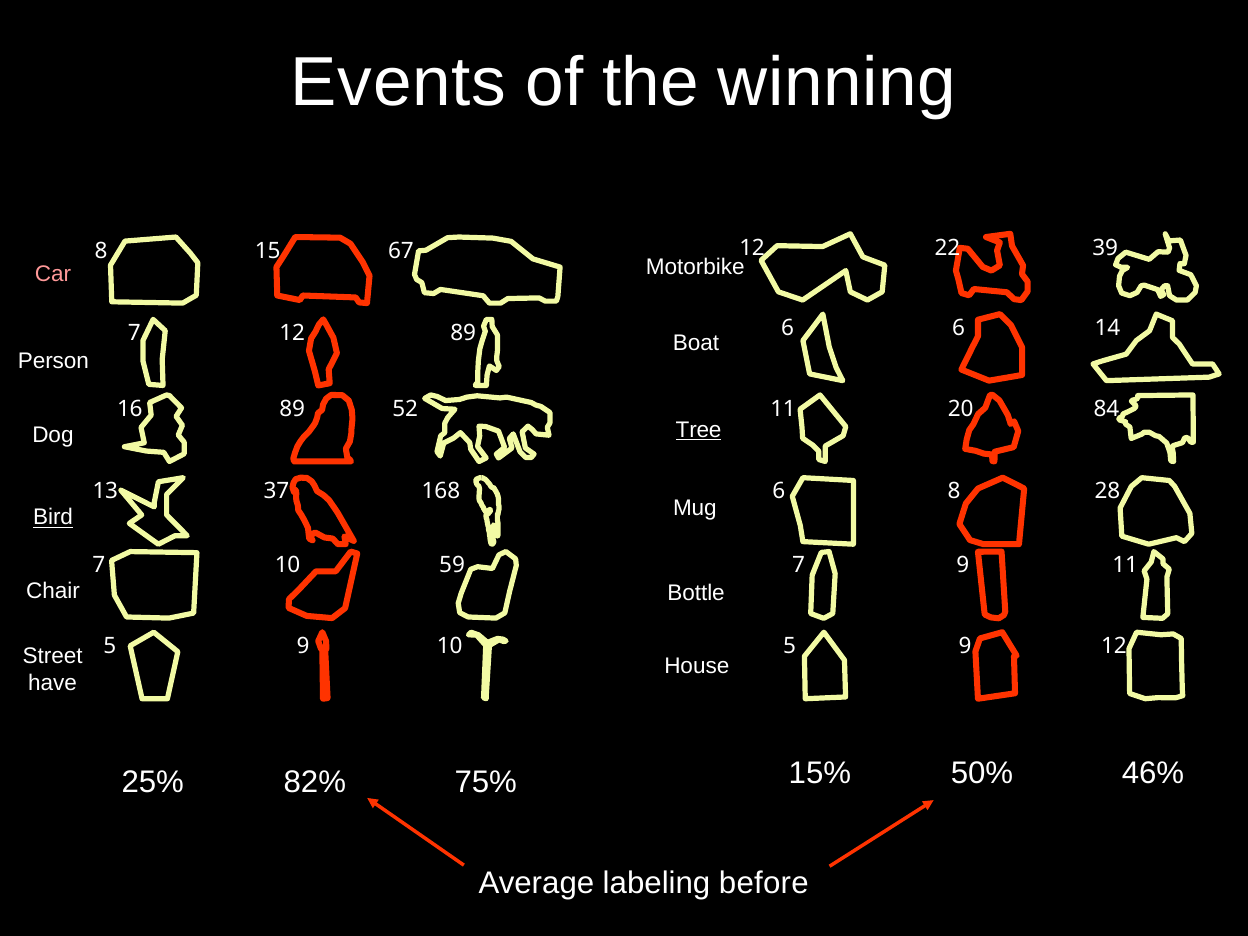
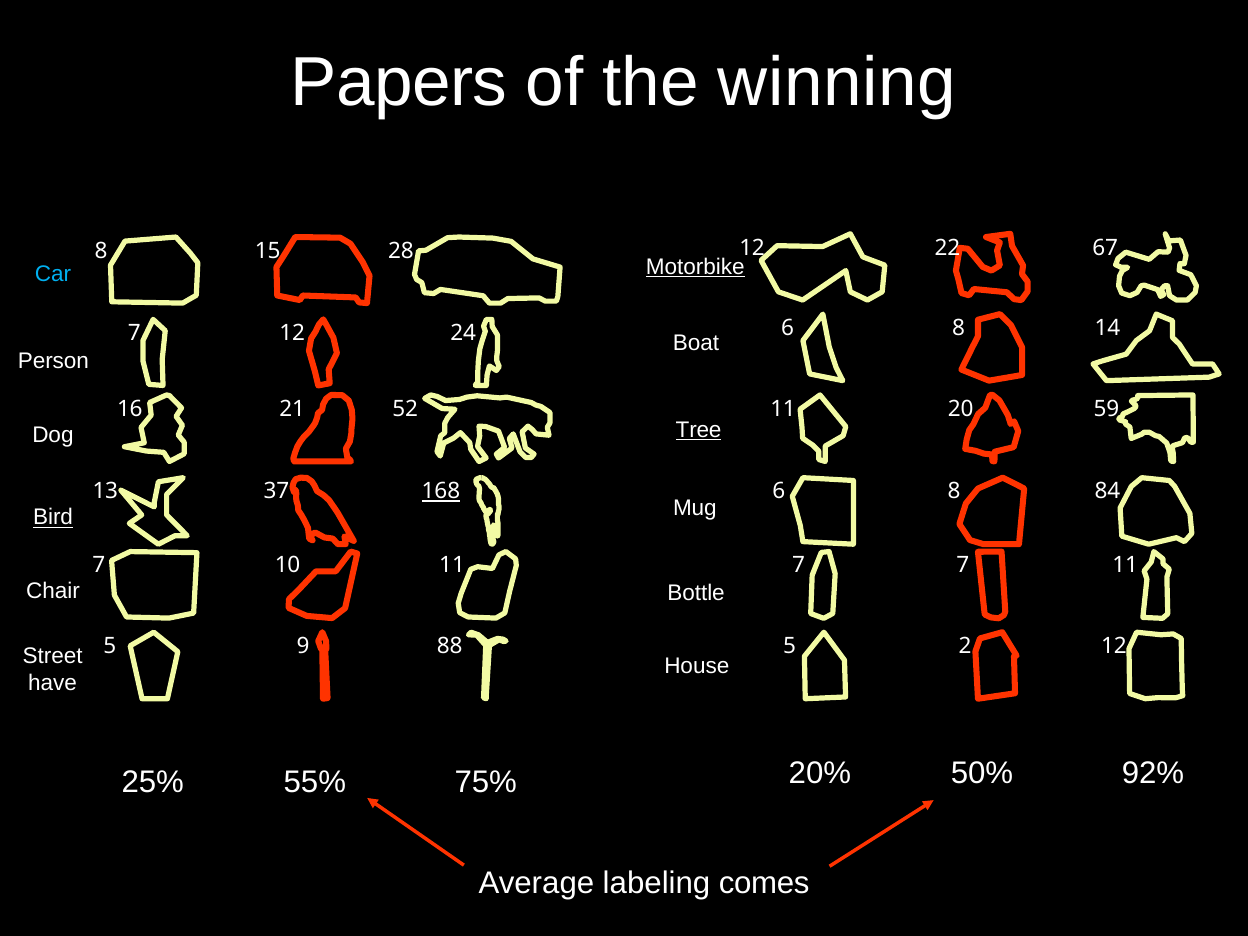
Events: Events -> Papers
39: 39 -> 67
67: 67 -> 28
Motorbike underline: none -> present
Car colour: pink -> light blue
6 at (959, 328): 6 -> 8
12 89: 89 -> 24
16 89: 89 -> 21
84: 84 -> 59
168 underline: none -> present
28: 28 -> 84
10 59: 59 -> 11
7 9: 9 -> 7
9 10: 10 -> 88
9 at (965, 646): 9 -> 2
82%: 82% -> 55%
15%: 15% -> 20%
46%: 46% -> 92%
before: before -> comes
